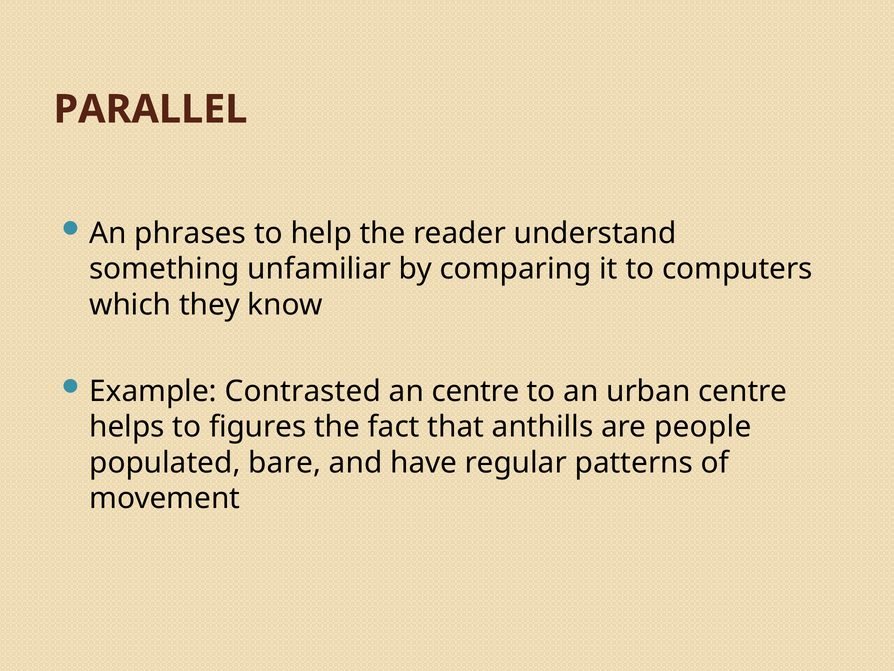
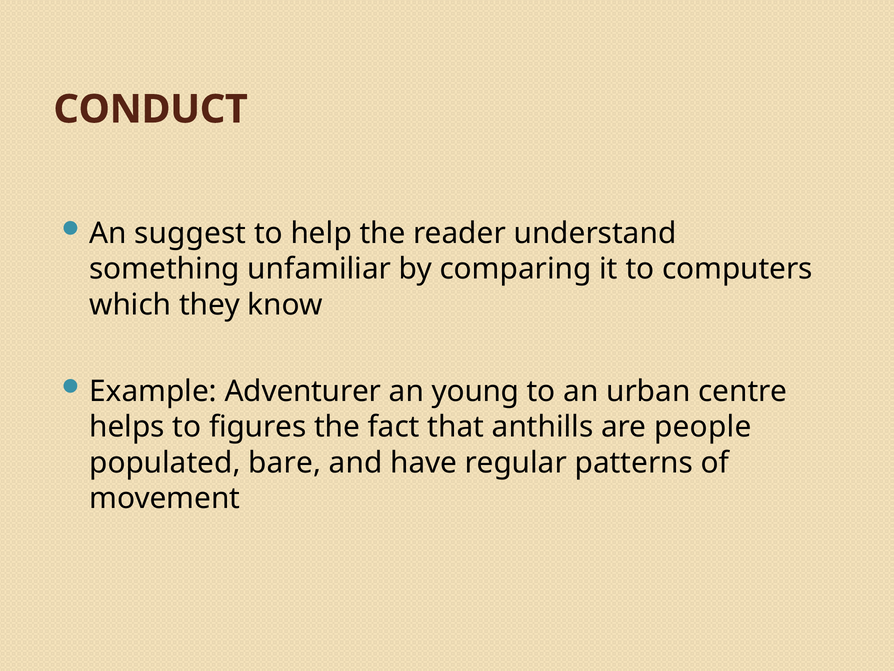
PARALLEL: PARALLEL -> CONDUCT
phrases: phrases -> suggest
Contrasted: Contrasted -> Adventurer
an centre: centre -> young
